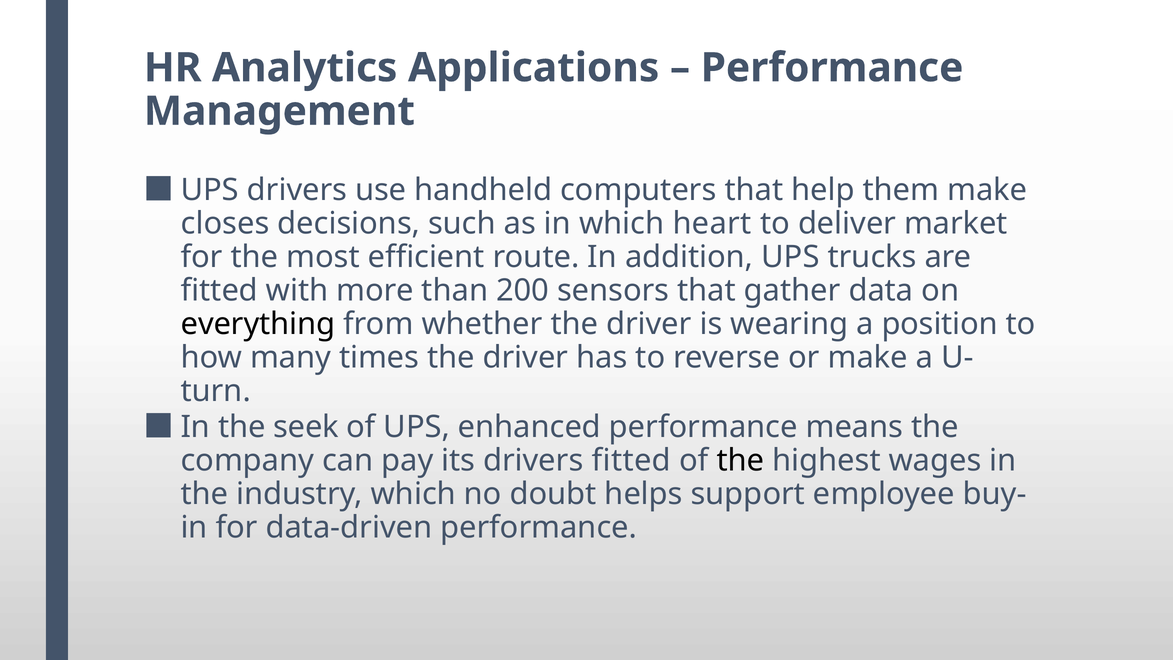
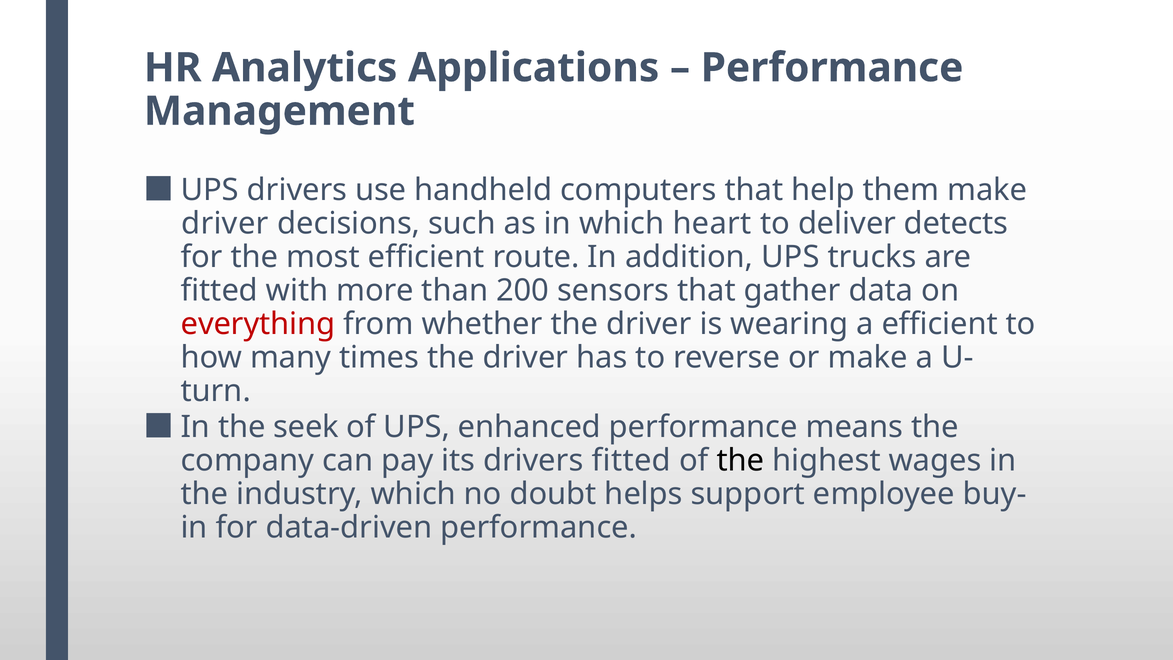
closes at (225, 224): closes -> driver
market: market -> detects
everything colour: black -> red
a position: position -> efficient
